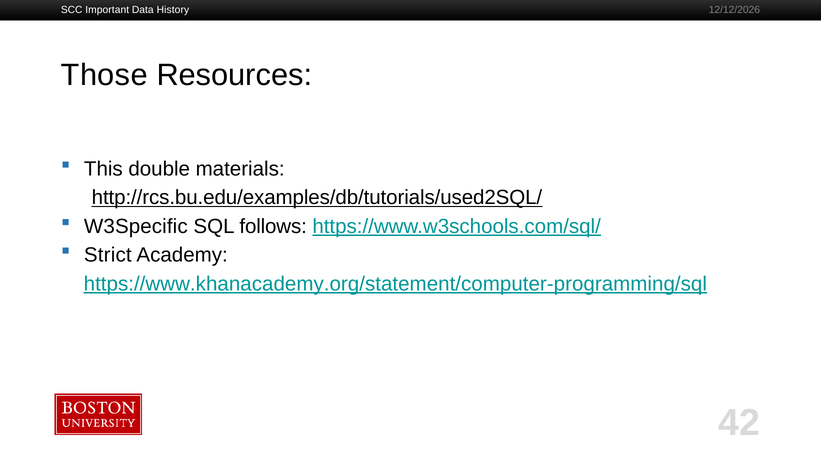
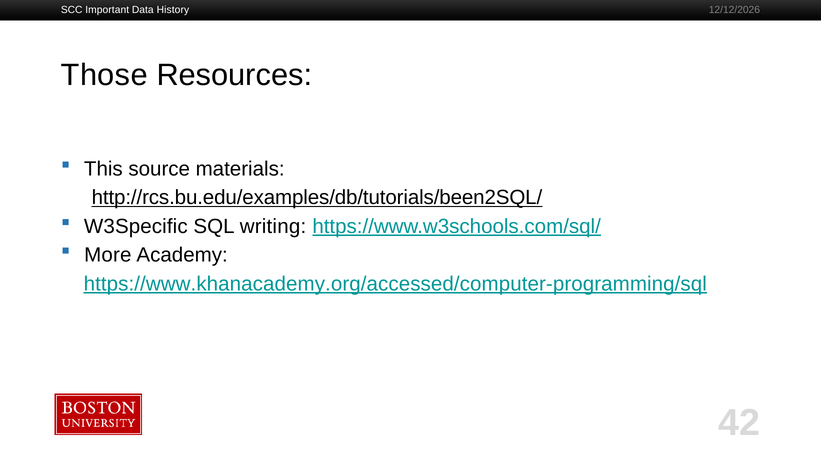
double: double -> source
http://rcs.bu.edu/examples/db/tutorials/used2SQL/: http://rcs.bu.edu/examples/db/tutorials/used2SQL/ -> http://rcs.bu.edu/examples/db/tutorials/been2SQL/
follows: follows -> writing
Strict: Strict -> More
https://www.khanacademy.org/statement/computer-programming/sql: https://www.khanacademy.org/statement/computer-programming/sql -> https://www.khanacademy.org/accessed/computer-programming/sql
